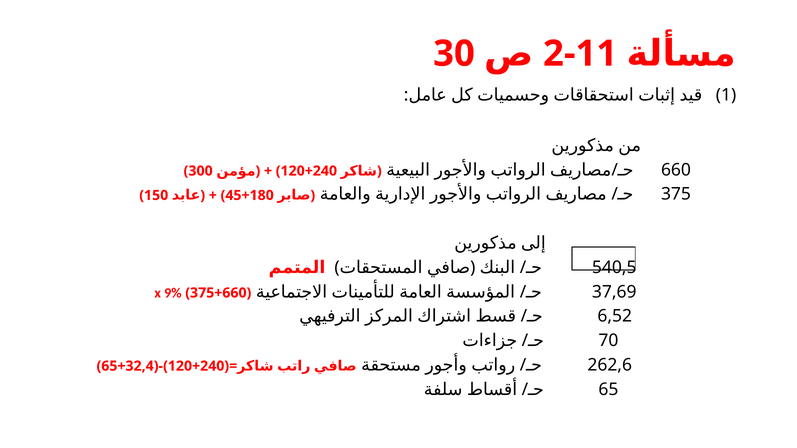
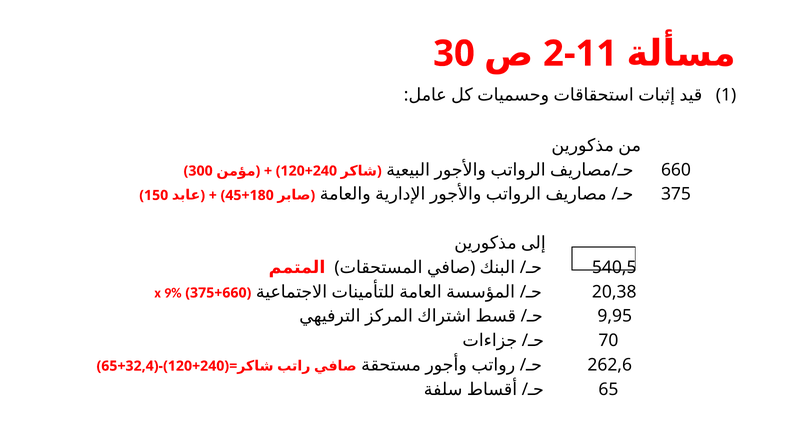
37,69: 37,69 -> 20,38
6,52: 6,52 -> 9,95
